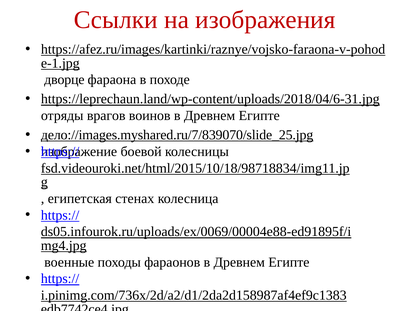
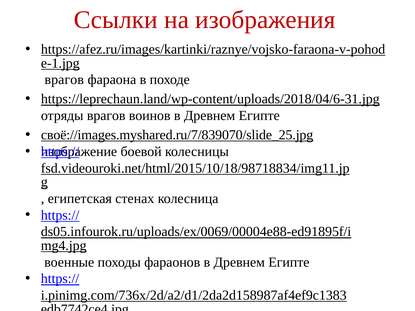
дворце at (64, 80): дворце -> врагов
дело://images.myshared.ru/7/839070/slide_25.jpg: дело://images.myshared.ru/7/839070/slide_25.jpg -> своё://images.myshared.ru/7/839070/slide_25.jpg
